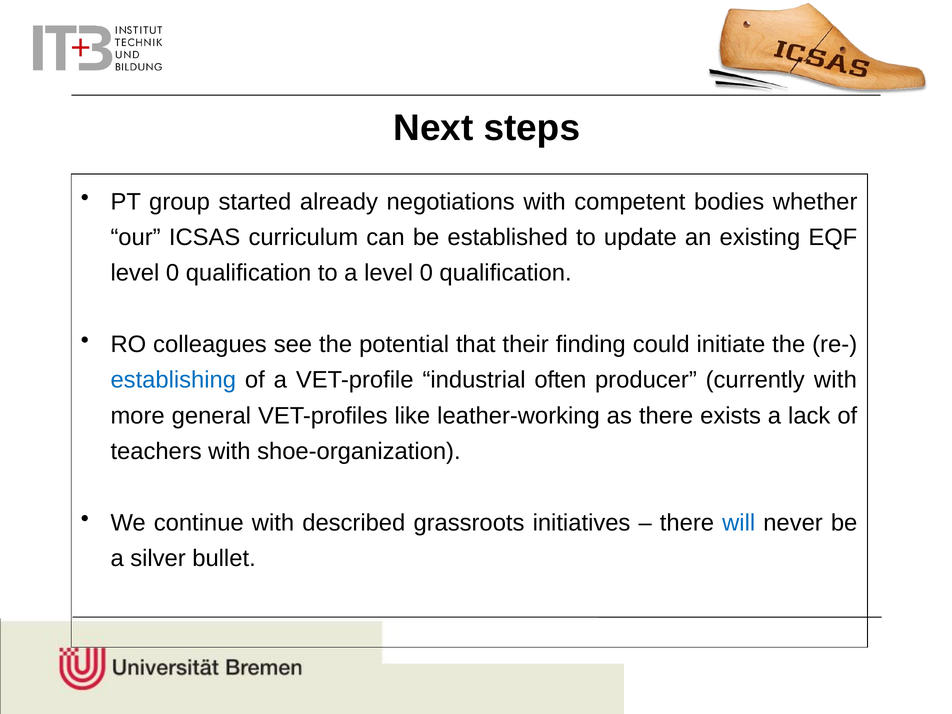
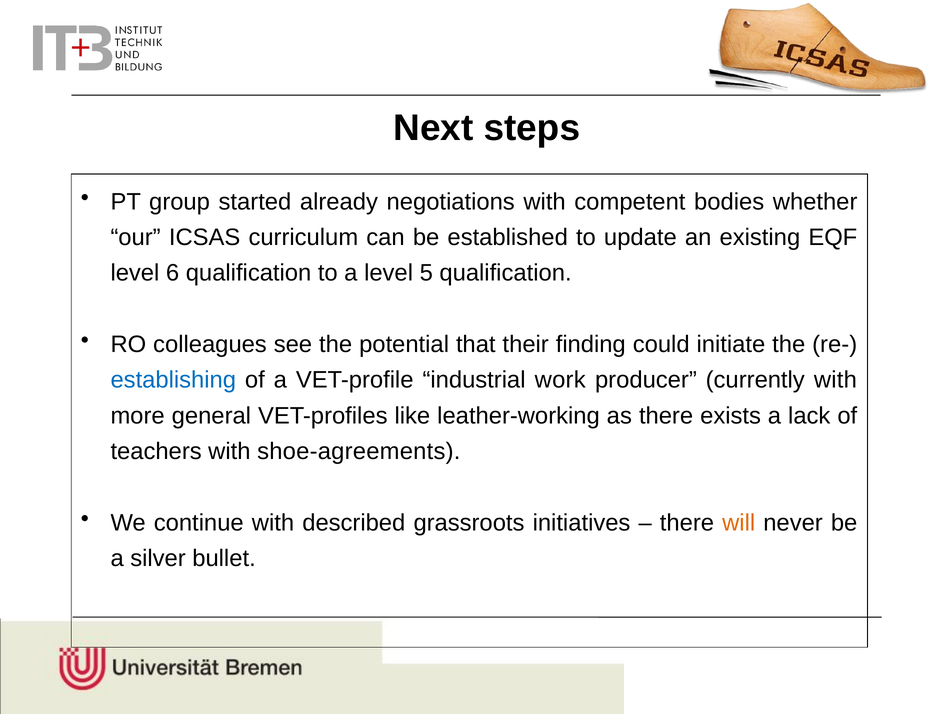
0 at (173, 273): 0 -> 6
a level 0: 0 -> 5
often: often -> work
shoe-organization: shoe-organization -> shoe-agreements
will colour: blue -> orange
